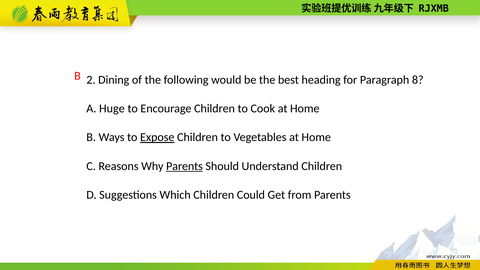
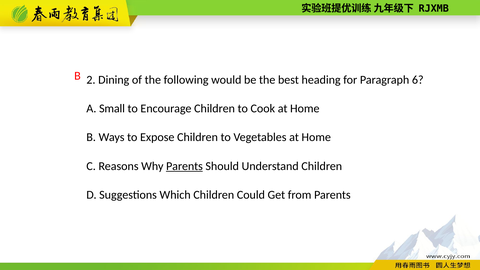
8: 8 -> 6
Huge: Huge -> Small
Expose underline: present -> none
